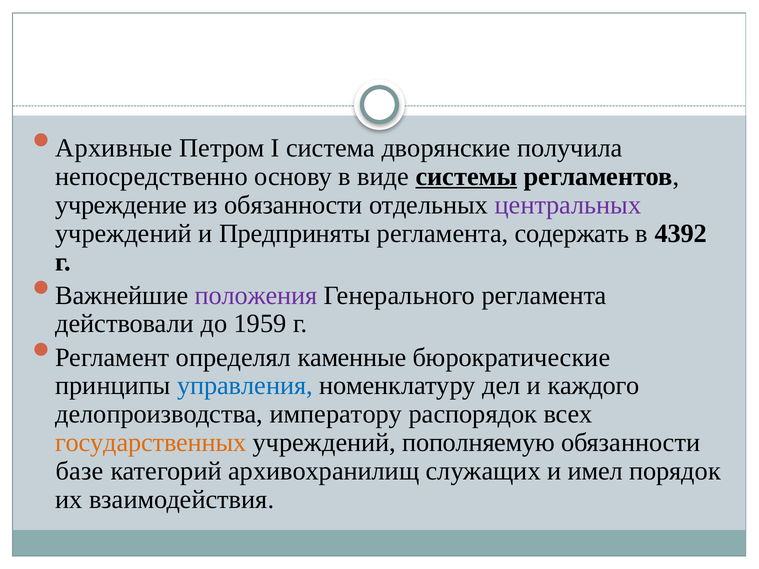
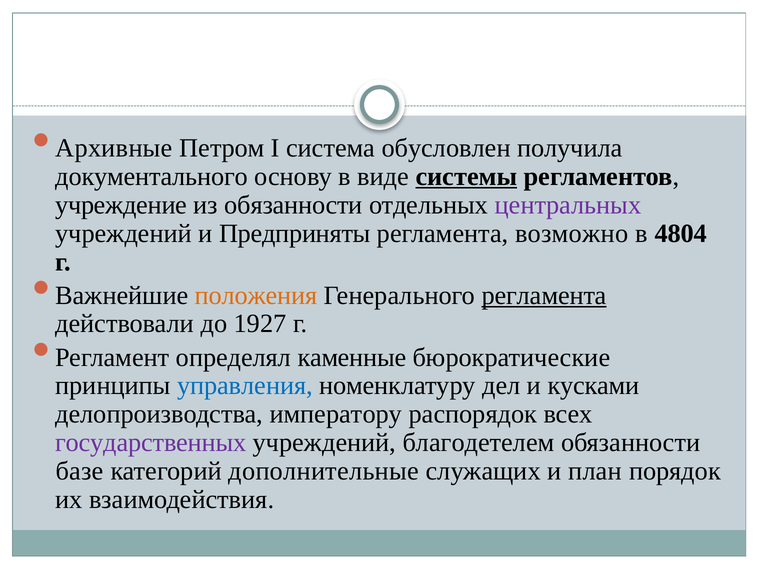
дворянские: дворянские -> обусловлен
непосредственно: непосредственно -> документального
содержать: содержать -> возможно
4392: 4392 -> 4804
положения colour: purple -> orange
регламента at (544, 296) underline: none -> present
1959: 1959 -> 1927
каждого: каждого -> кусками
государственных colour: orange -> purple
пополняемую: пополняемую -> благодетелем
архивохранилищ: архивохранилищ -> дополнительные
имел: имел -> план
